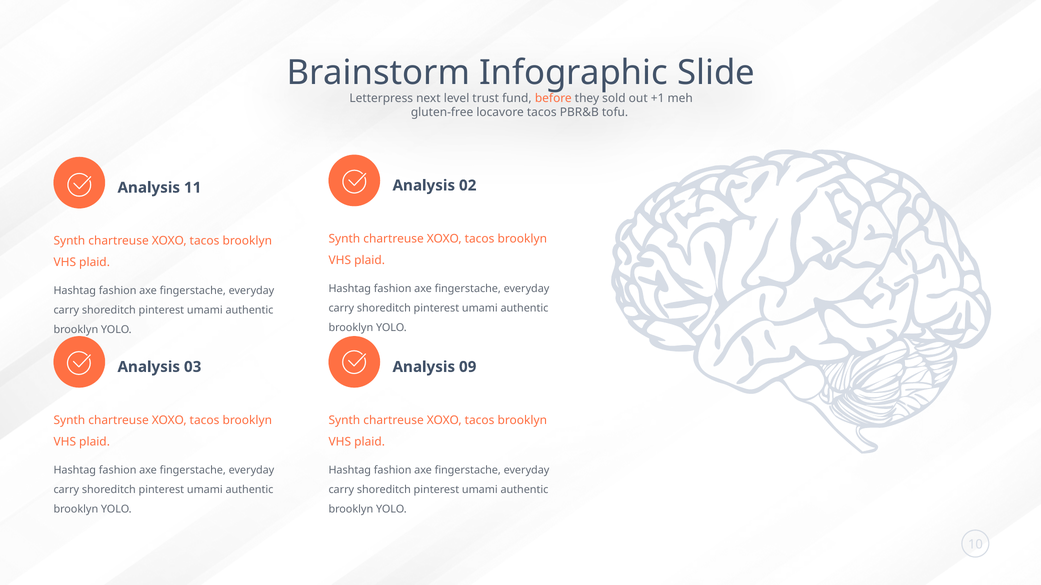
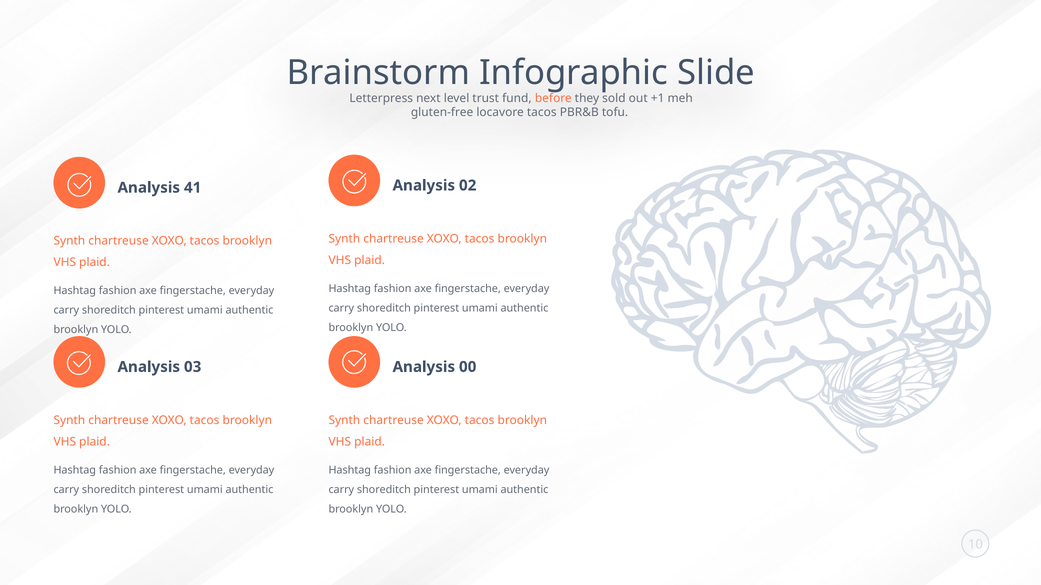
11: 11 -> 41
09: 09 -> 00
